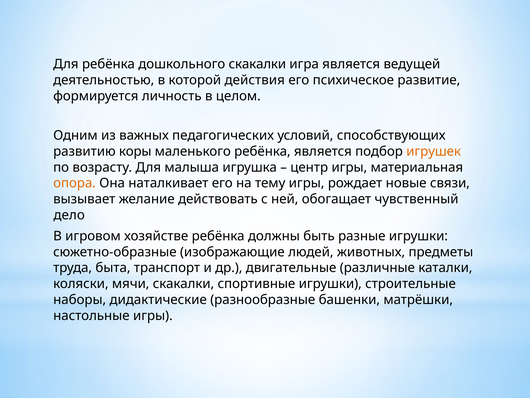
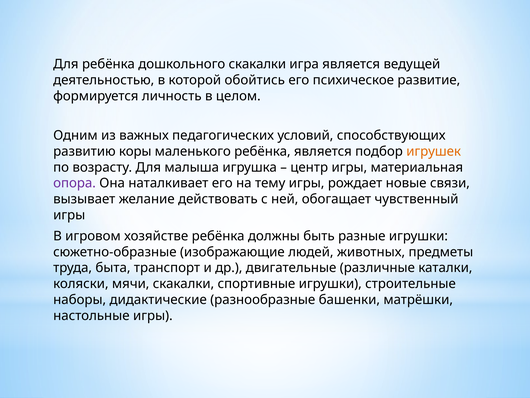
действия: действия -> обойтись
опора colour: orange -> purple
дело at (69, 215): дело -> игры
